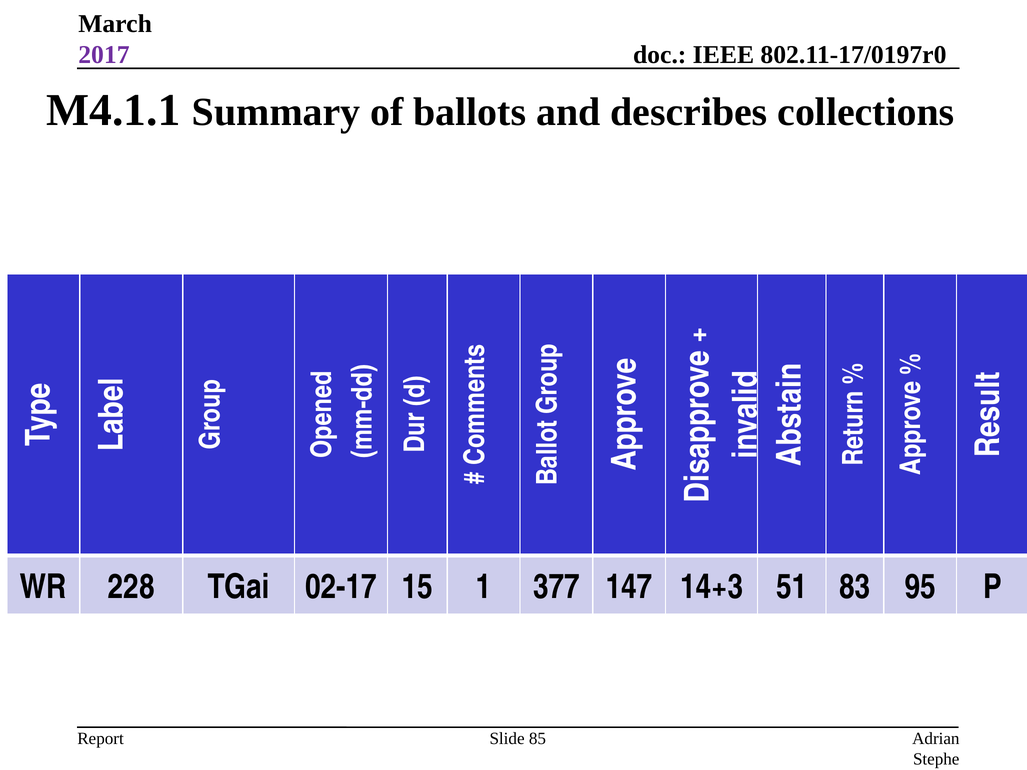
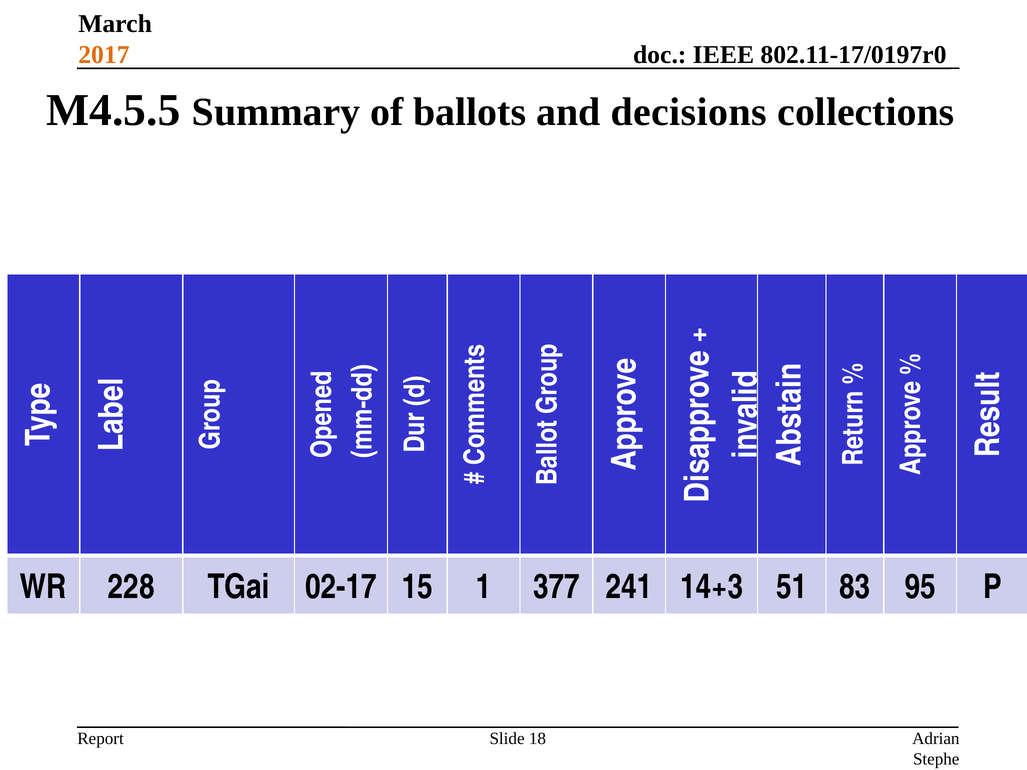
2017 colour: purple -> orange
M4.1.1: M4.1.1 -> M4.5.5
describes: describes -> decisions
147: 147 -> 241
85: 85 -> 18
